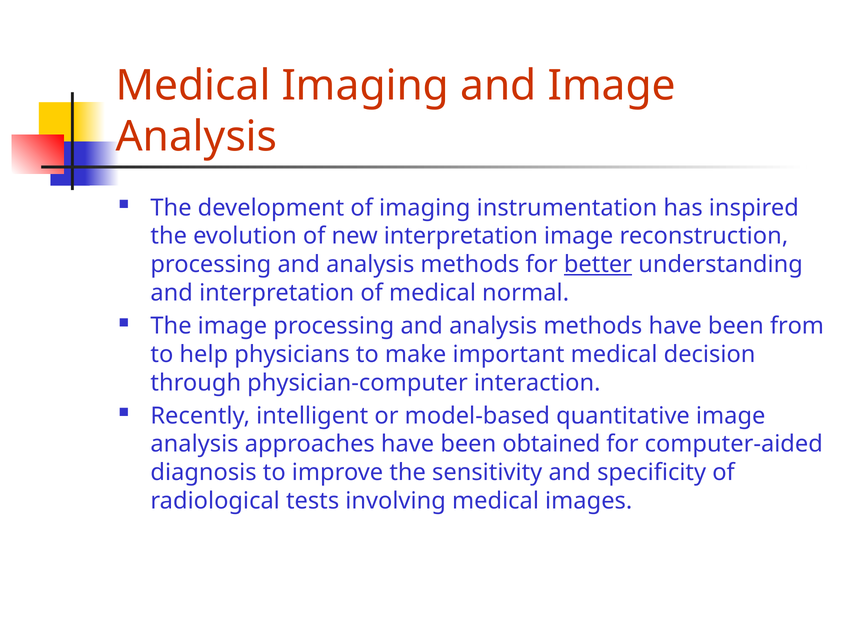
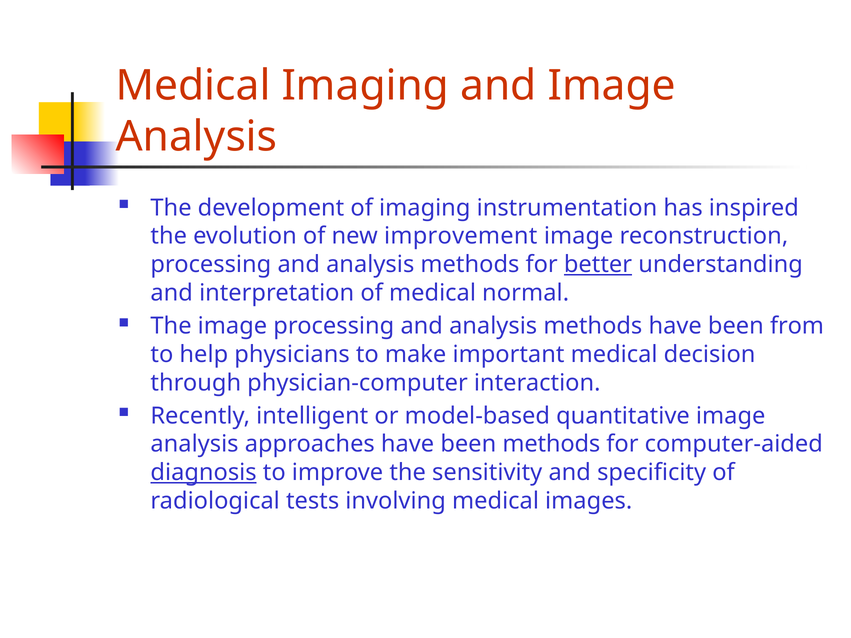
new interpretation: interpretation -> improvement
been obtained: obtained -> methods
diagnosis underline: none -> present
